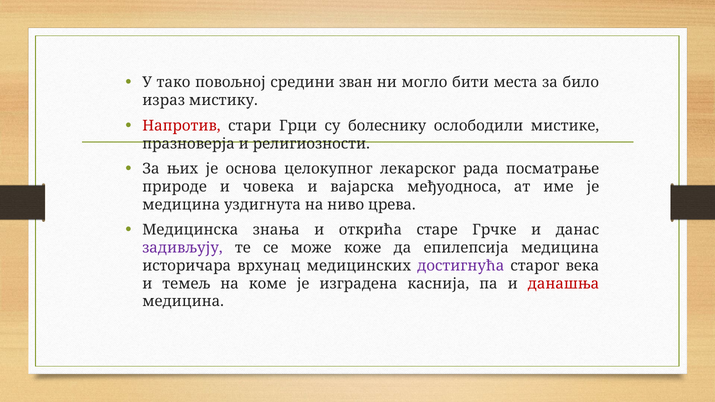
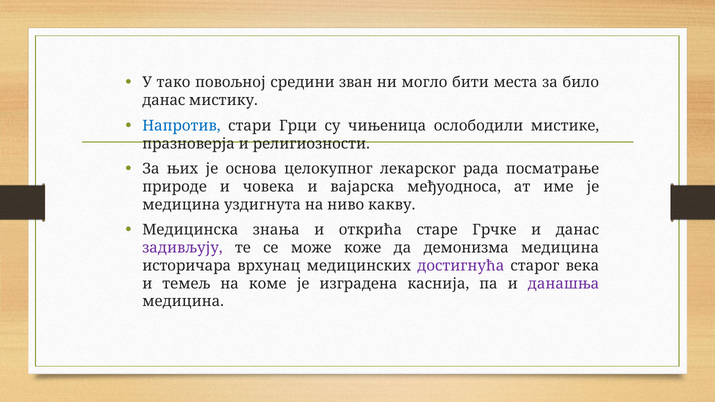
израз at (164, 100): израз -> данас
Напротив colour: red -> blue
болеснику: болеснику -> чињеница
црева: црева -> какву
епилепсија: епилепсија -> демонизма
данашња colour: red -> purple
